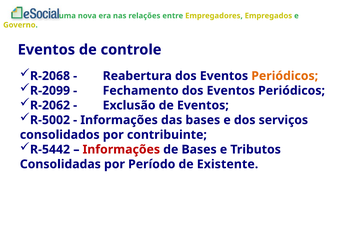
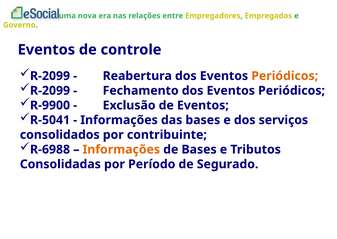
R-2068 at (50, 76): R-2068 -> R-2099
R-2062: R-2062 -> R-9900
R-5002: R-5002 -> R-5041
R-5442: R-5442 -> R-6988
Informações at (121, 150) colour: red -> orange
Existente: Existente -> Segurado
